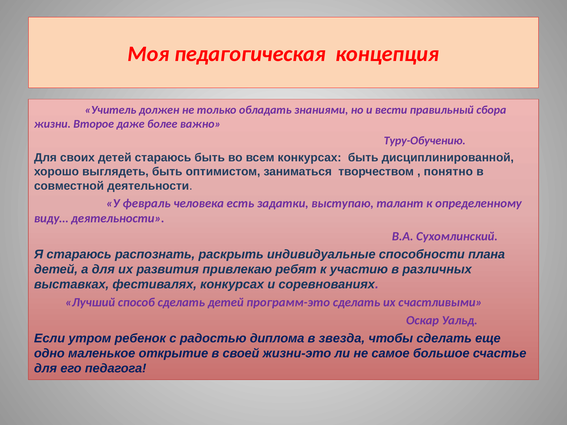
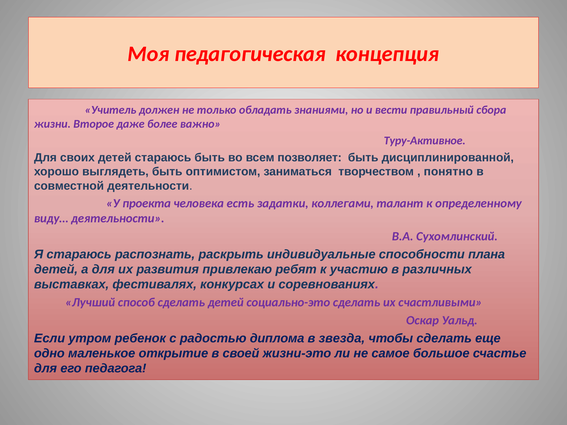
Туру-Обучению: Туру-Обучению -> Туру-Активное
всем конкурсах: конкурсах -> позволяет
февраль: февраль -> проекта
выступаю: выступаю -> коллегами
программ-это: программ-это -> социально-это
